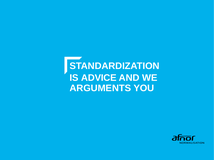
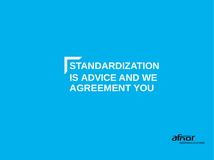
ARGUMENTS: ARGUMENTS -> AGREEMENT
